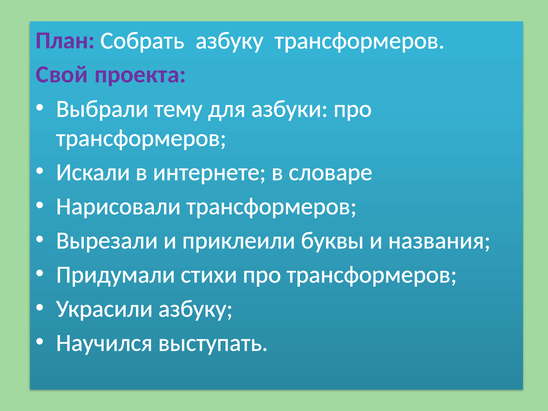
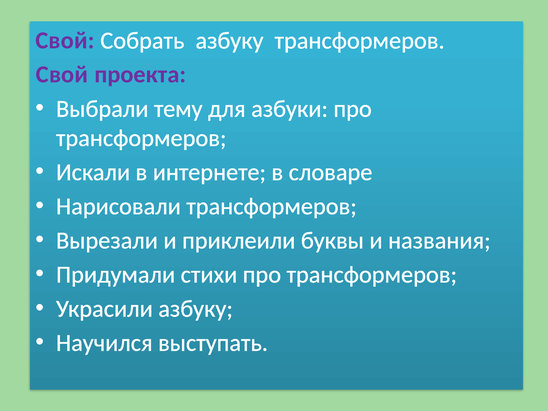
План at (65, 40): План -> Свой
